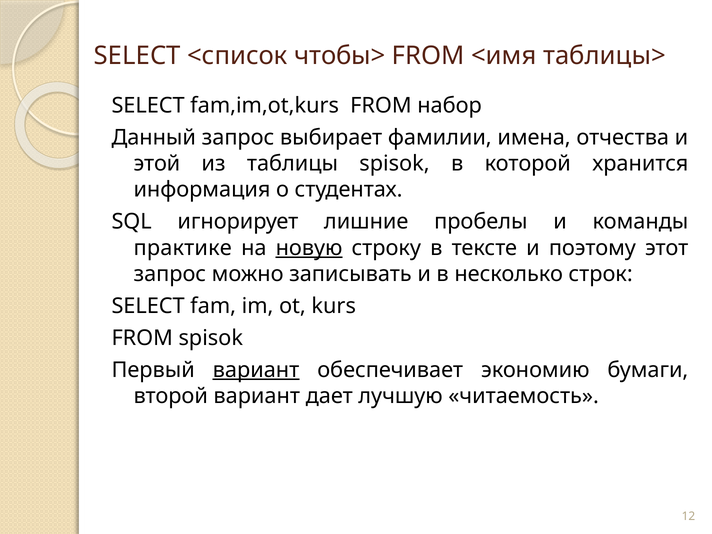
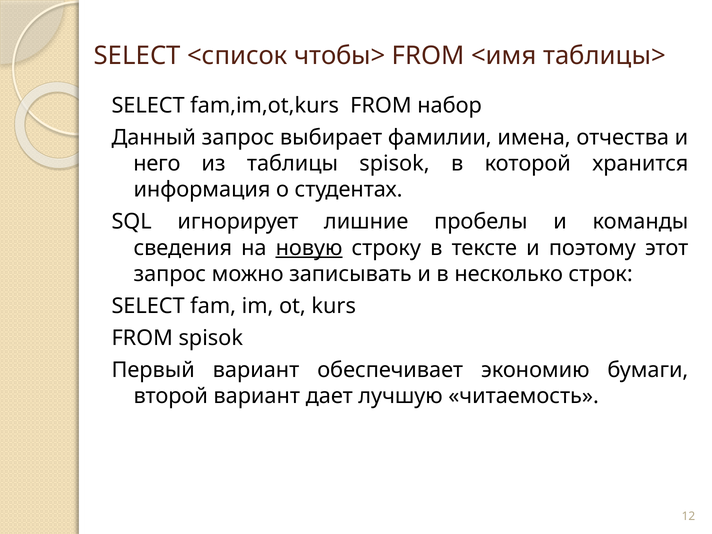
этой: этой -> него
практике: практике -> сведения
вариант at (256, 370) underline: present -> none
